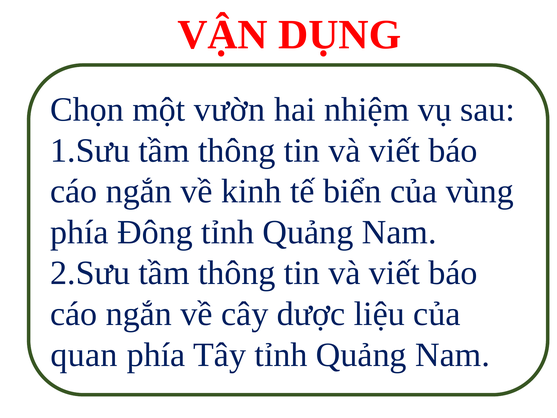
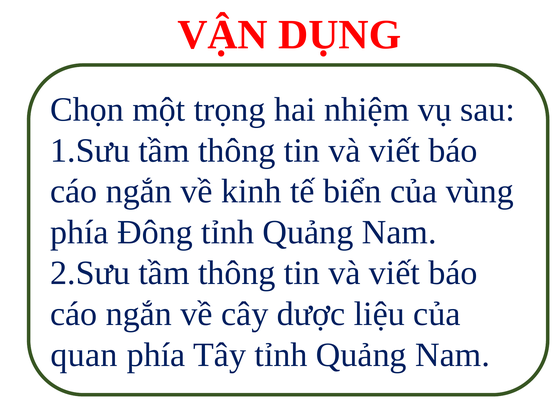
vườn: vườn -> trọng
